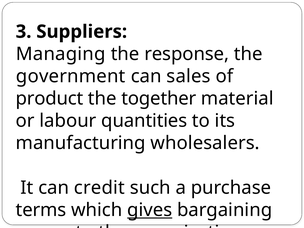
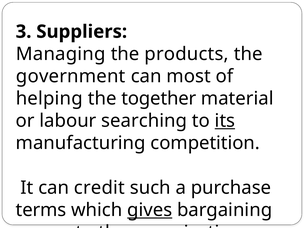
response: response -> products
sales: sales -> most
product: product -> helping
quantities: quantities -> searching
its underline: none -> present
wholesalers: wholesalers -> competition
